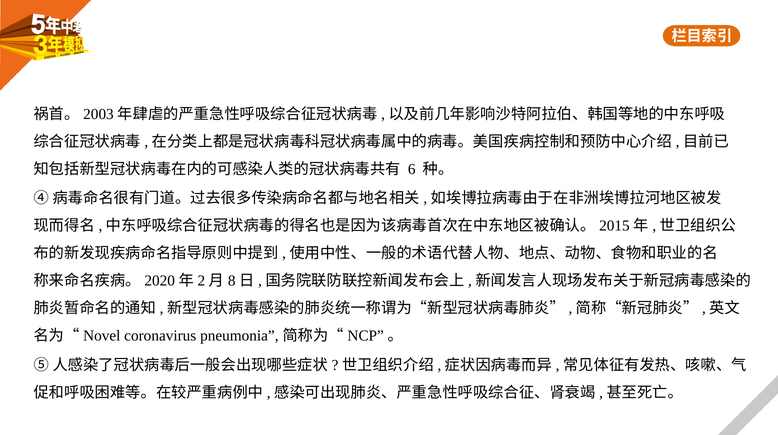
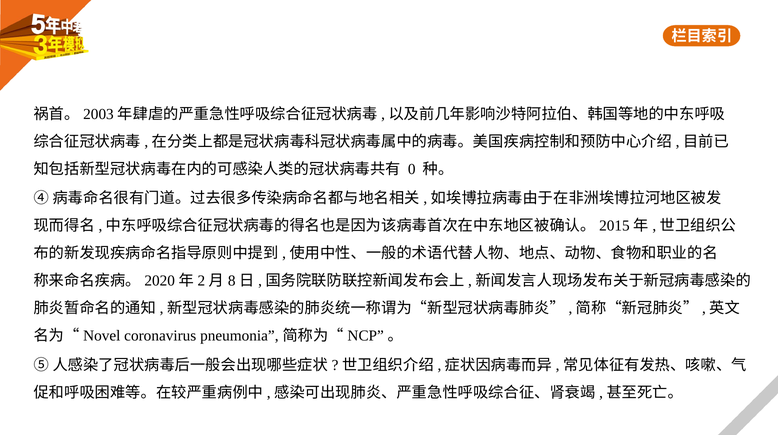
6: 6 -> 0
